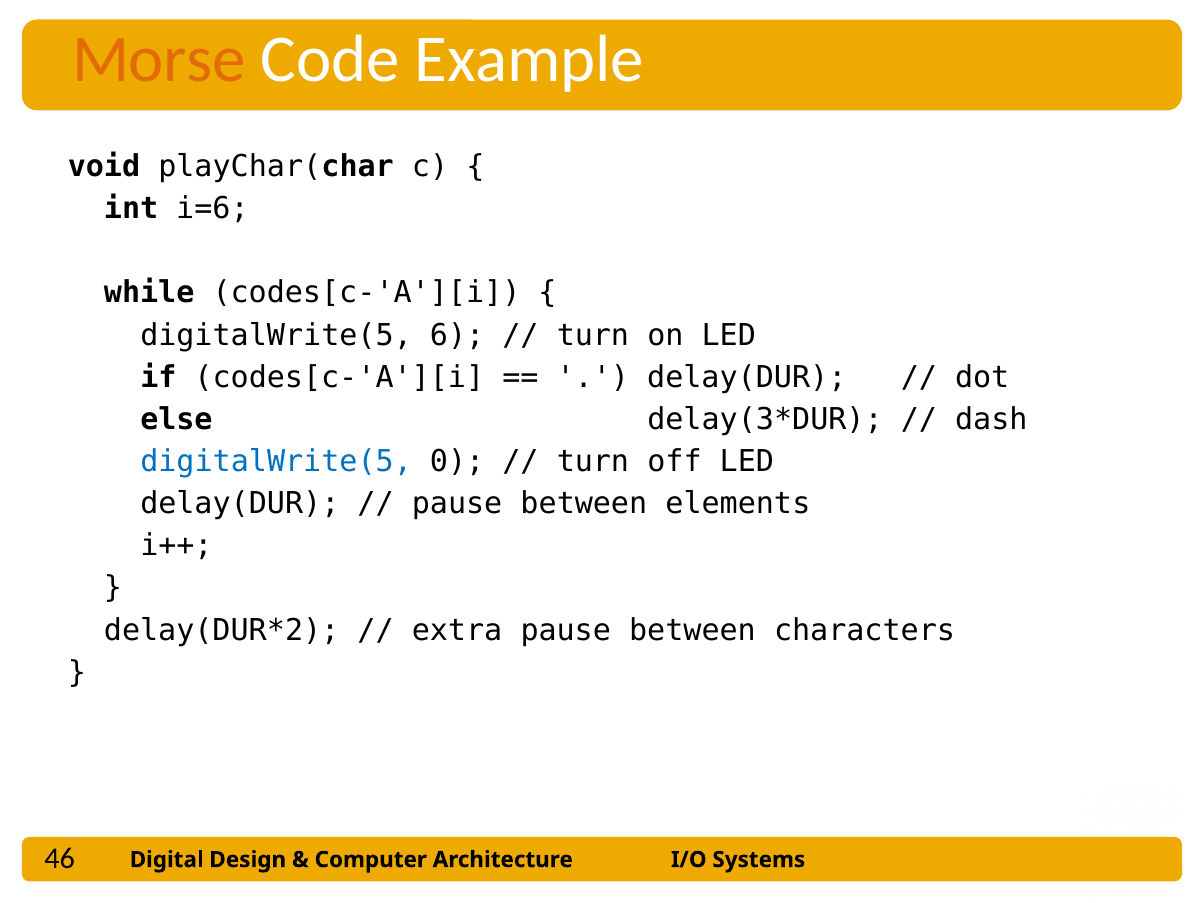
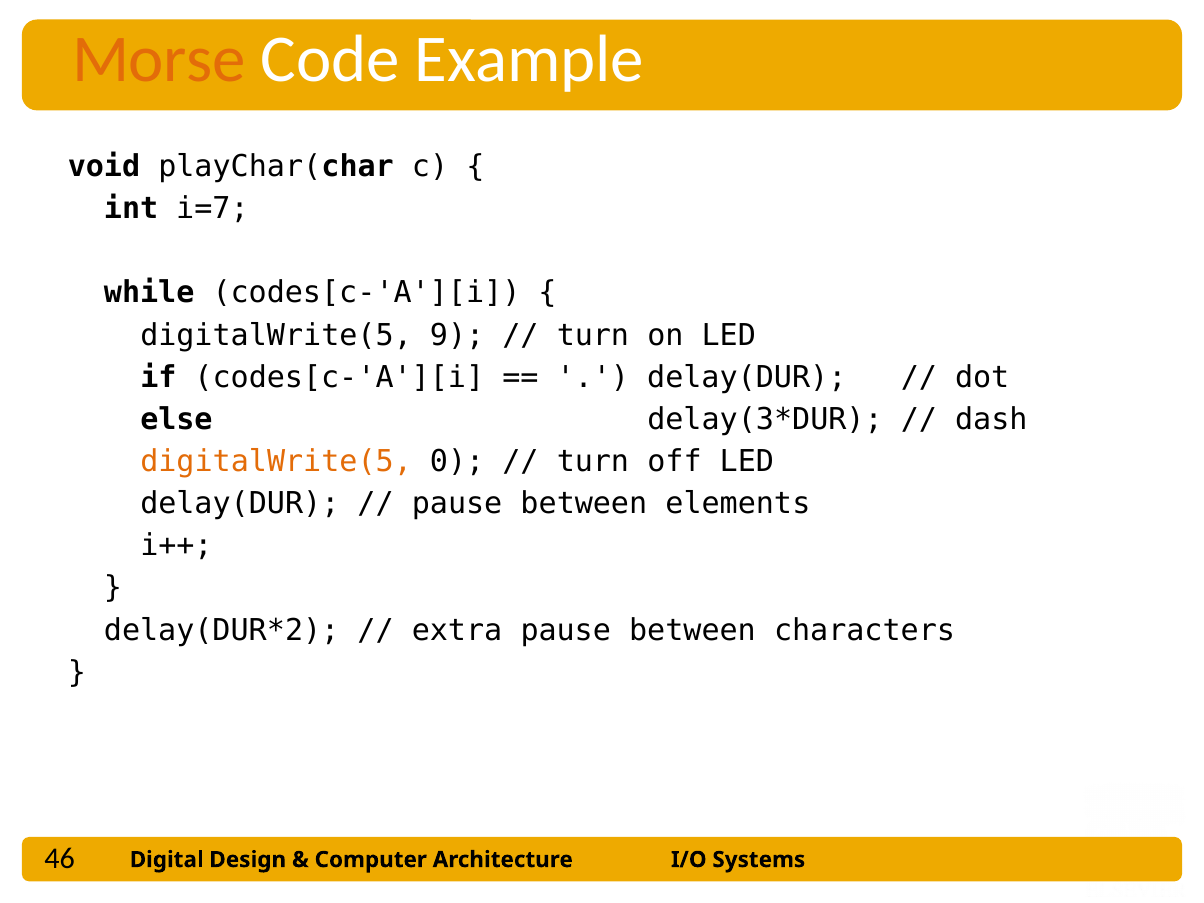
i=6: i=6 -> i=7
6: 6 -> 9
digitalWrite(5 at (276, 462) colour: blue -> orange
